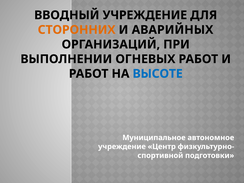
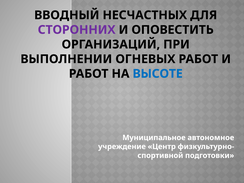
ВВОДНЫЙ УЧРЕЖДЕНИЕ: УЧРЕЖДЕНИЕ -> НЕСЧАСТНЫХ
СТОРОННИХ colour: orange -> purple
АВАРИЙНЫХ: АВАРИЙНЫХ -> ОПОВЕСТИТЬ
